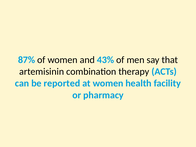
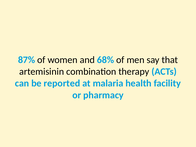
43%: 43% -> 68%
at women: women -> malaria
